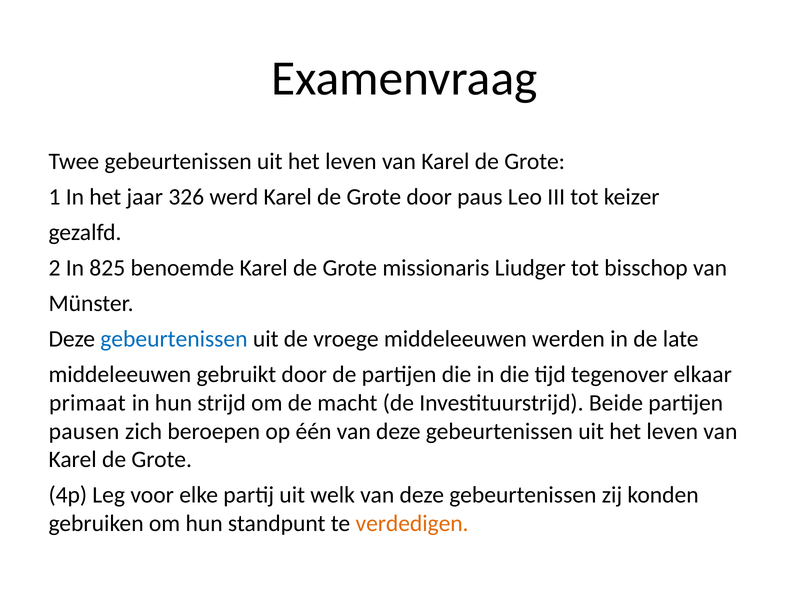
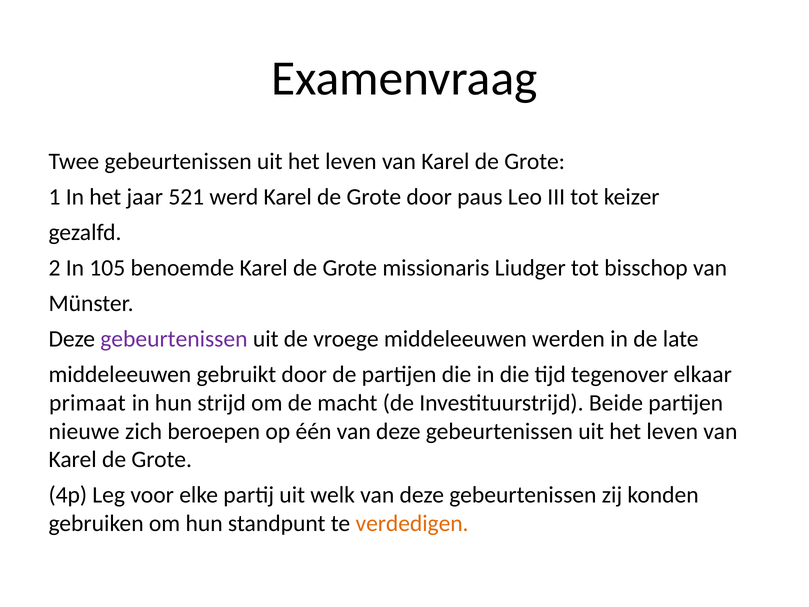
326: 326 -> 521
825: 825 -> 105
gebeurtenissen at (174, 339) colour: blue -> purple
pausen: pausen -> nieuwe
